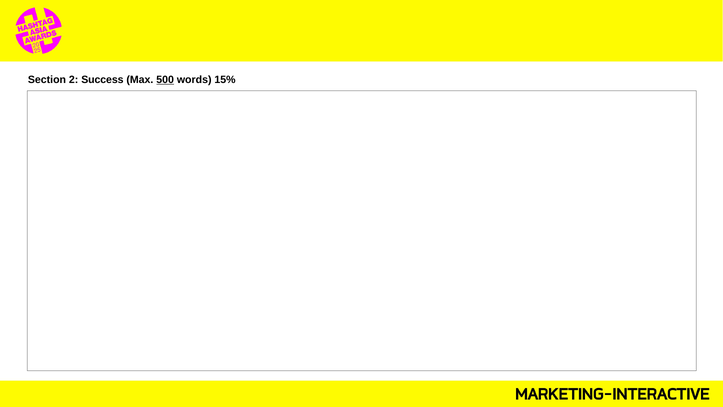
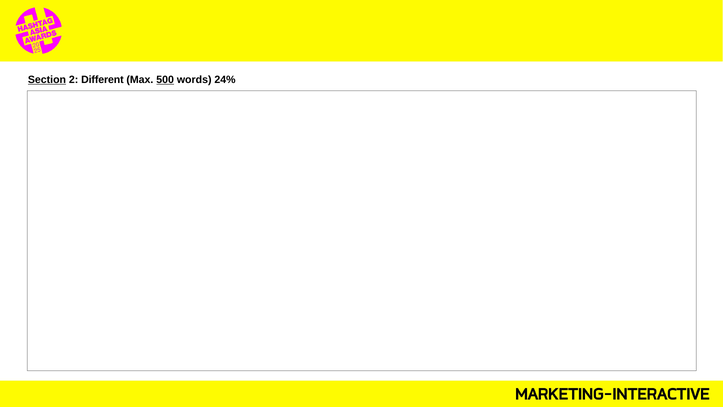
Section underline: none -> present
Success: Success -> Different
15%: 15% -> 24%
